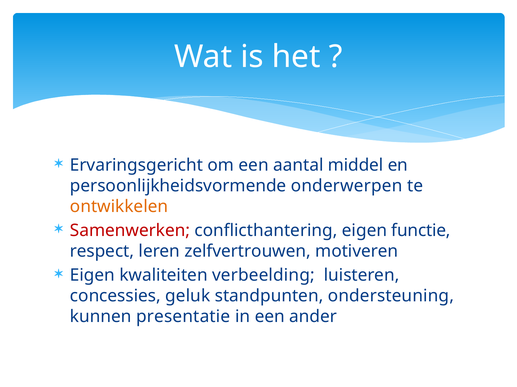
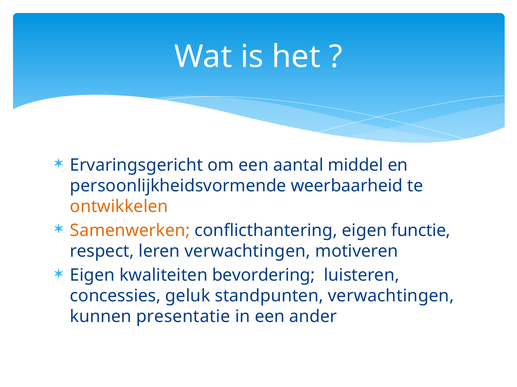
onderwerpen: onderwerpen -> weerbaarheid
Samenwerken colour: red -> orange
leren zelfvertrouwen: zelfvertrouwen -> verwachtingen
verbeelding: verbeelding -> bevordering
standpunten ondersteuning: ondersteuning -> verwachtingen
